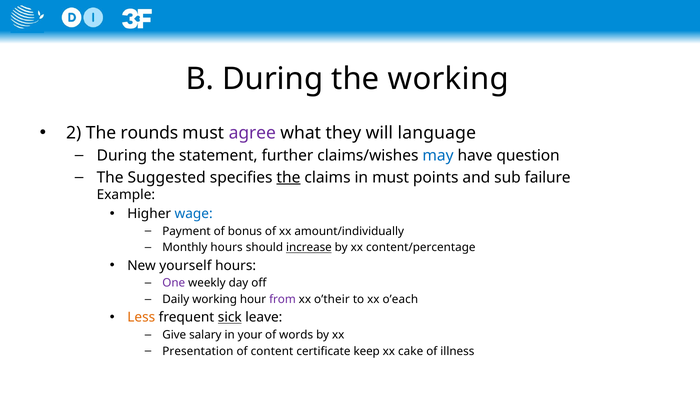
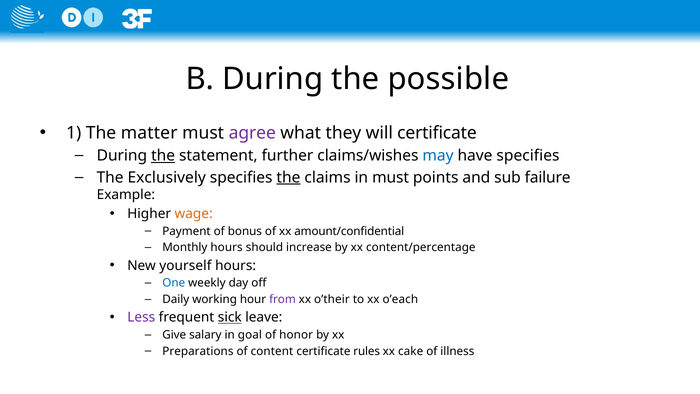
the working: working -> possible
2: 2 -> 1
rounds: rounds -> matter
will language: language -> certificate
the at (163, 156) underline: none -> present
have question: question -> specifies
Suggested: Suggested -> Exclusively
wage colour: blue -> orange
amount/individually: amount/individually -> amount/confidential
increase underline: present -> none
One colour: purple -> blue
Less colour: orange -> purple
your: your -> goal
words: words -> honor
Presentation: Presentation -> Preparations
keep: keep -> rules
